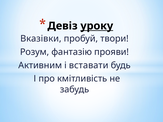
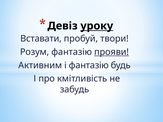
Вказівки: Вказівки -> Вставати
прояви underline: none -> present
і вставати: вставати -> фантазію
